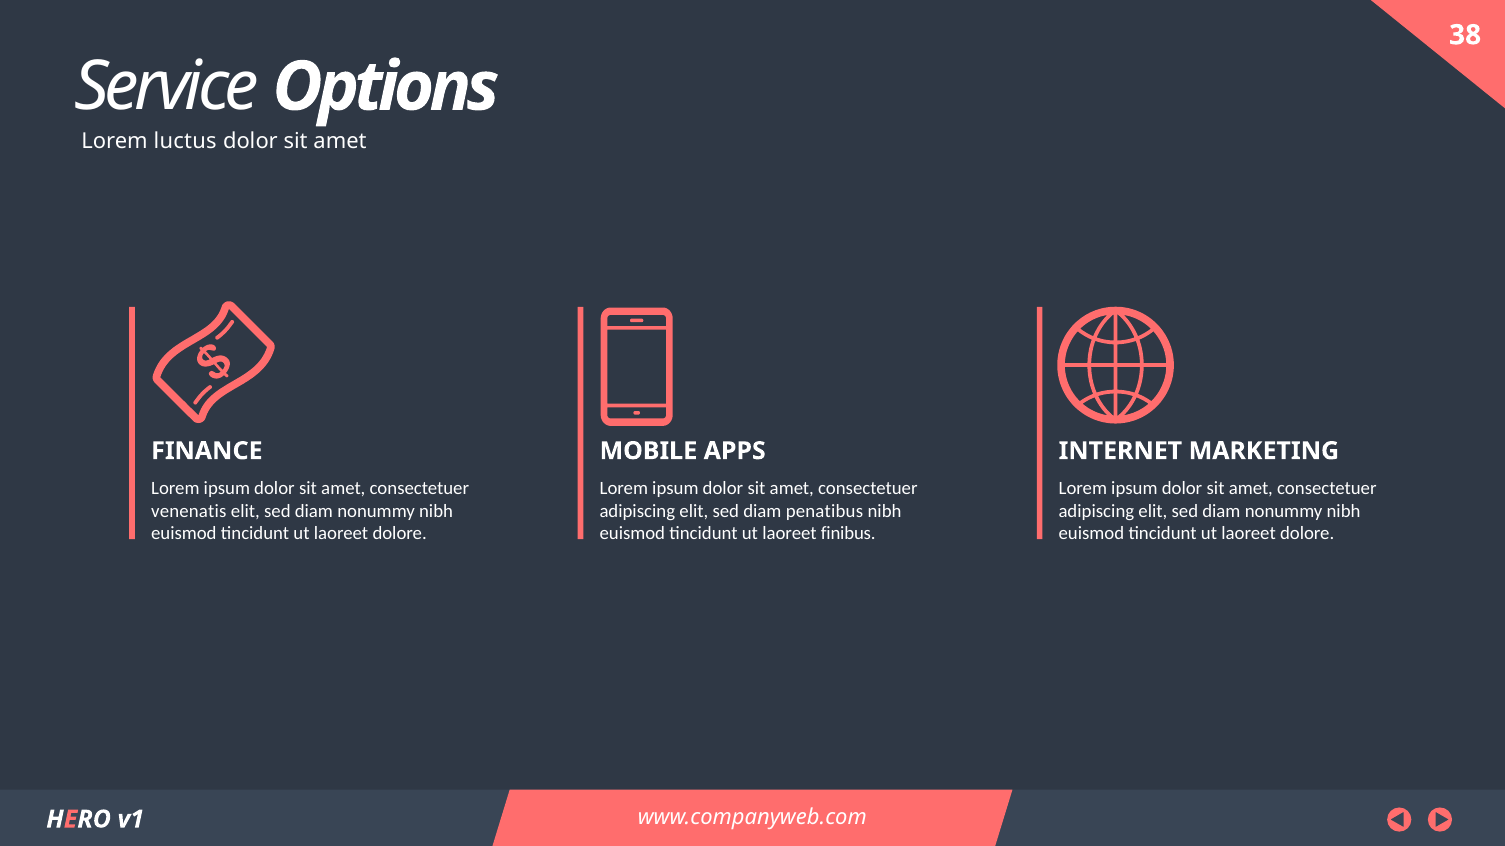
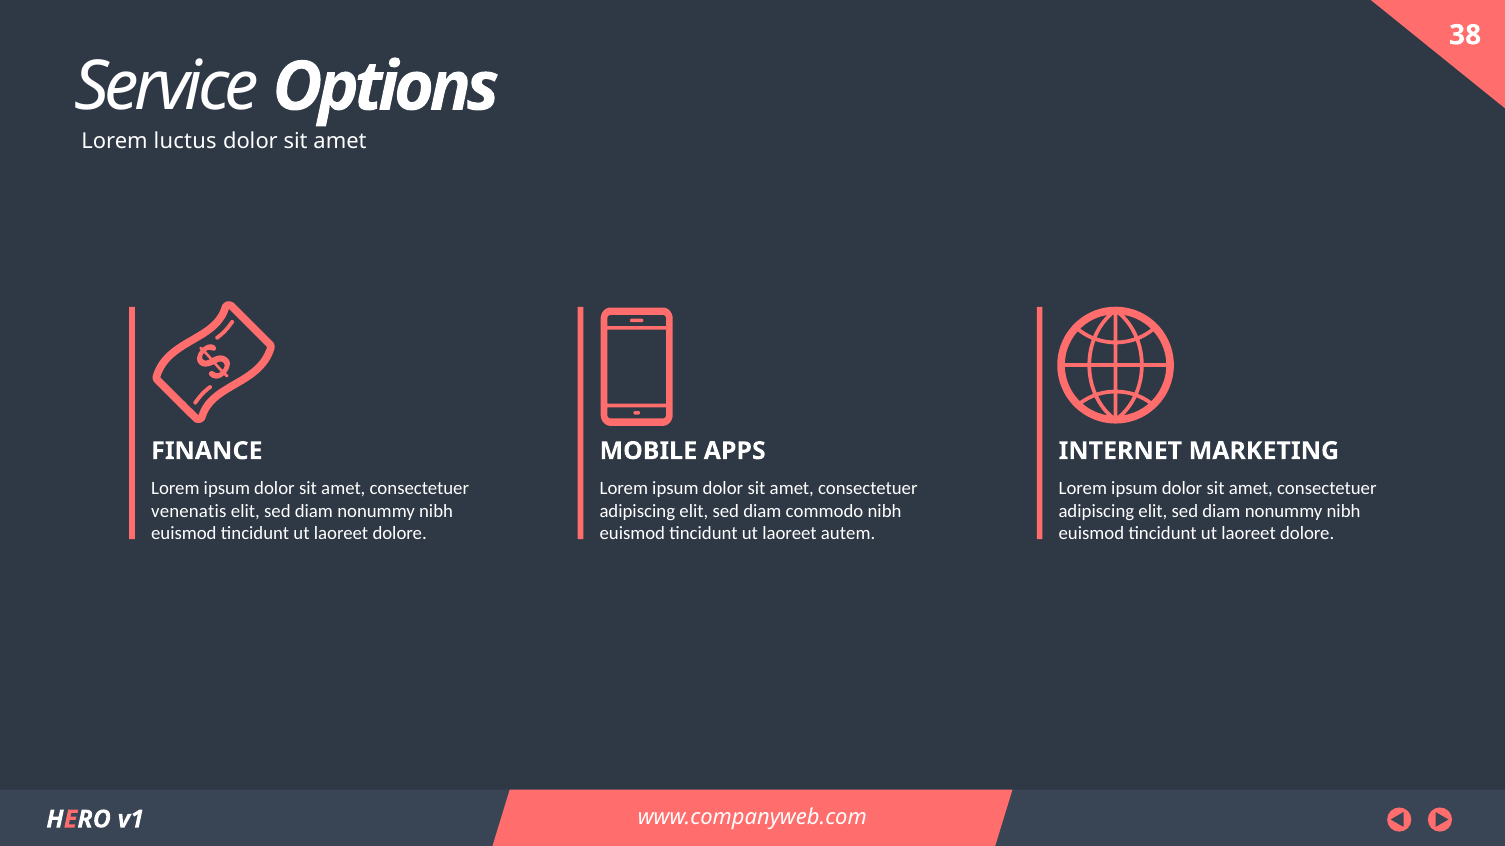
penatibus: penatibus -> commodo
finibus: finibus -> autem
